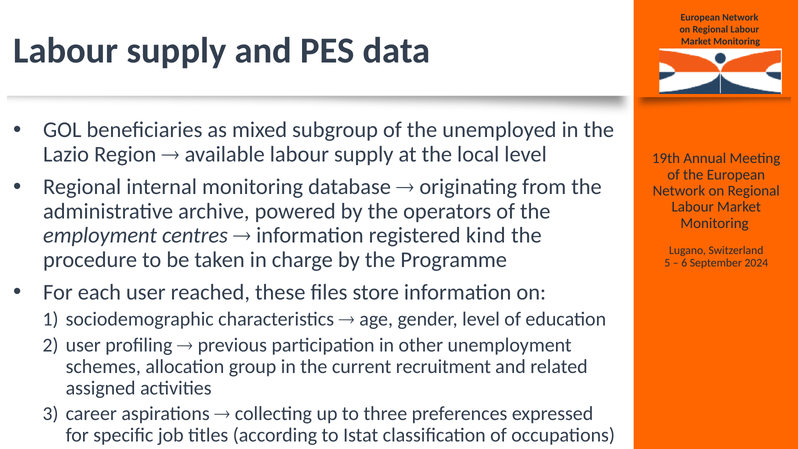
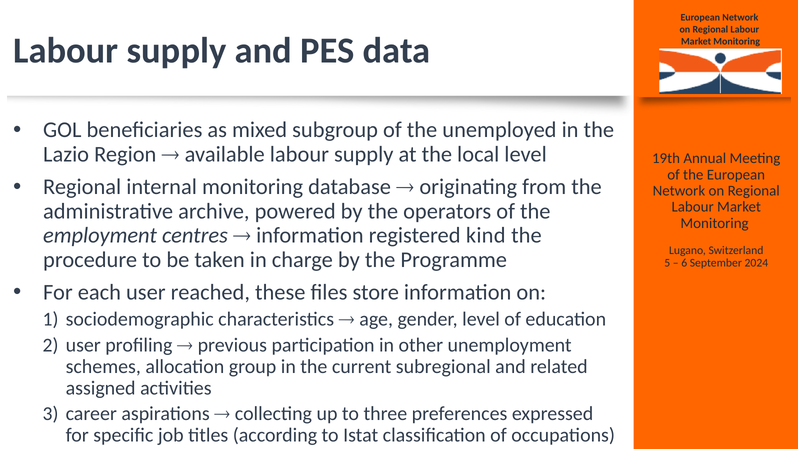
recruitment: recruitment -> subregional
